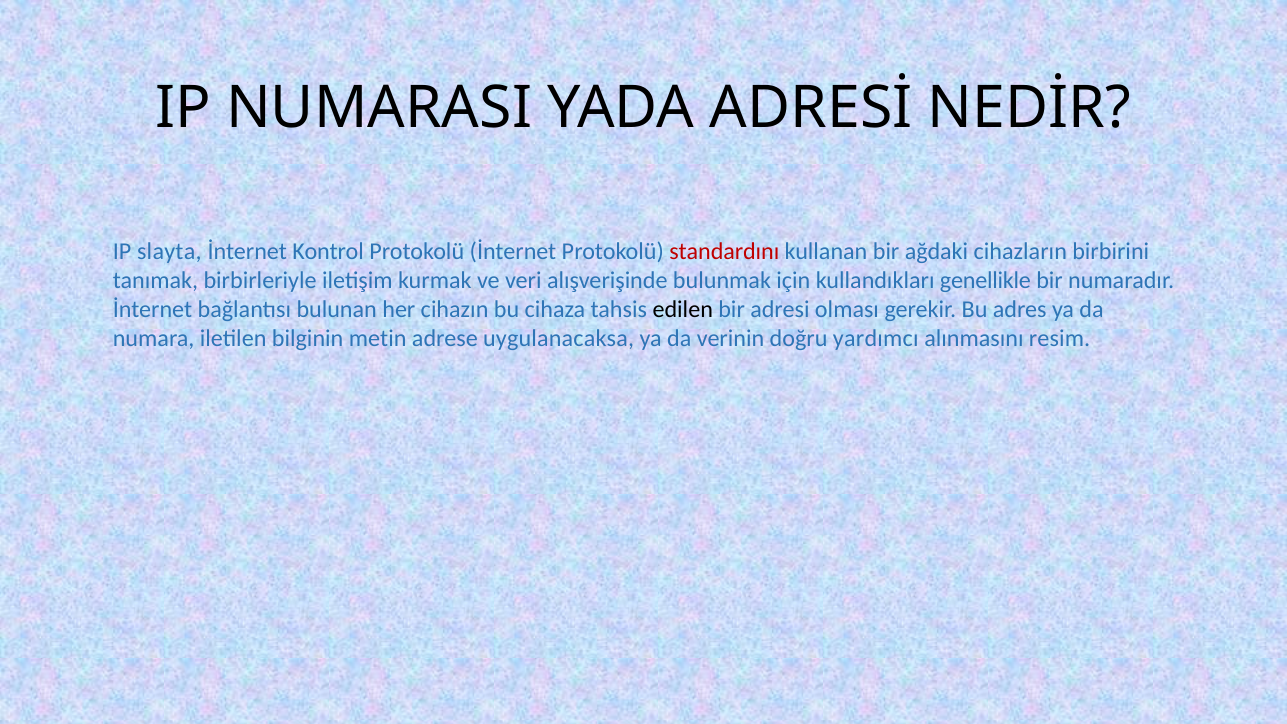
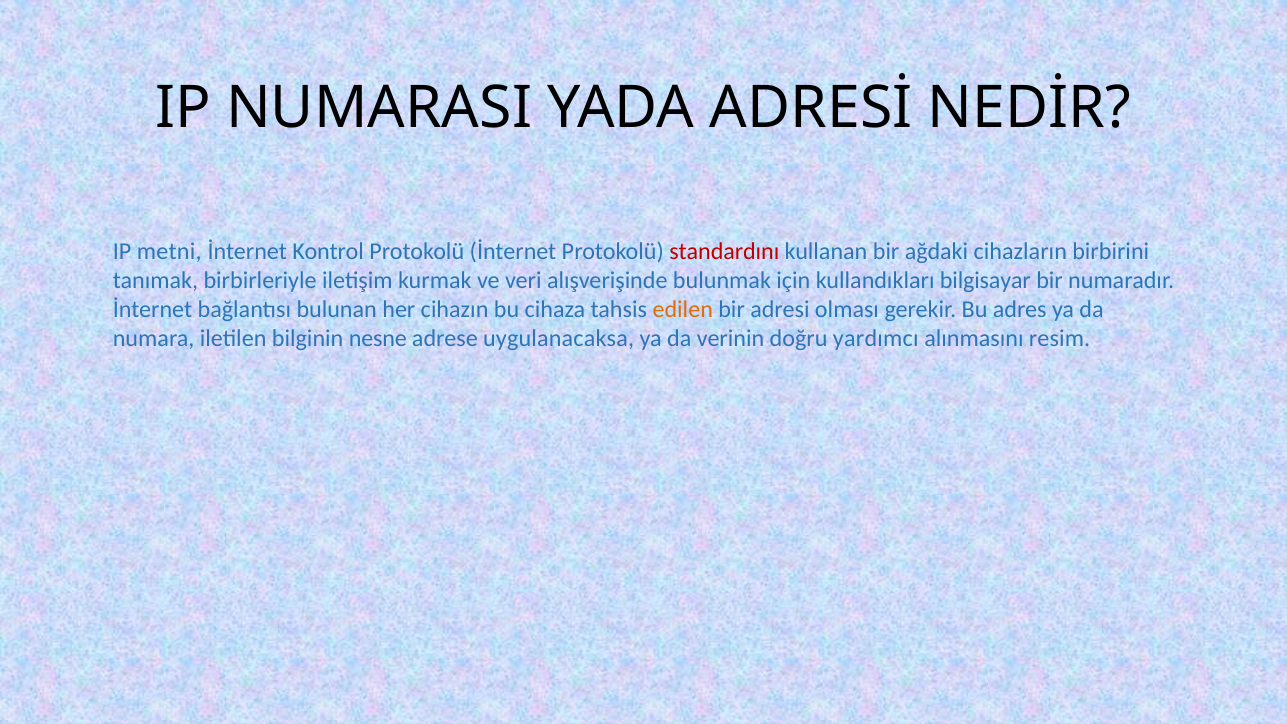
slayta: slayta -> metni
genellikle: genellikle -> bilgisayar
edilen colour: black -> orange
metin: metin -> nesne
